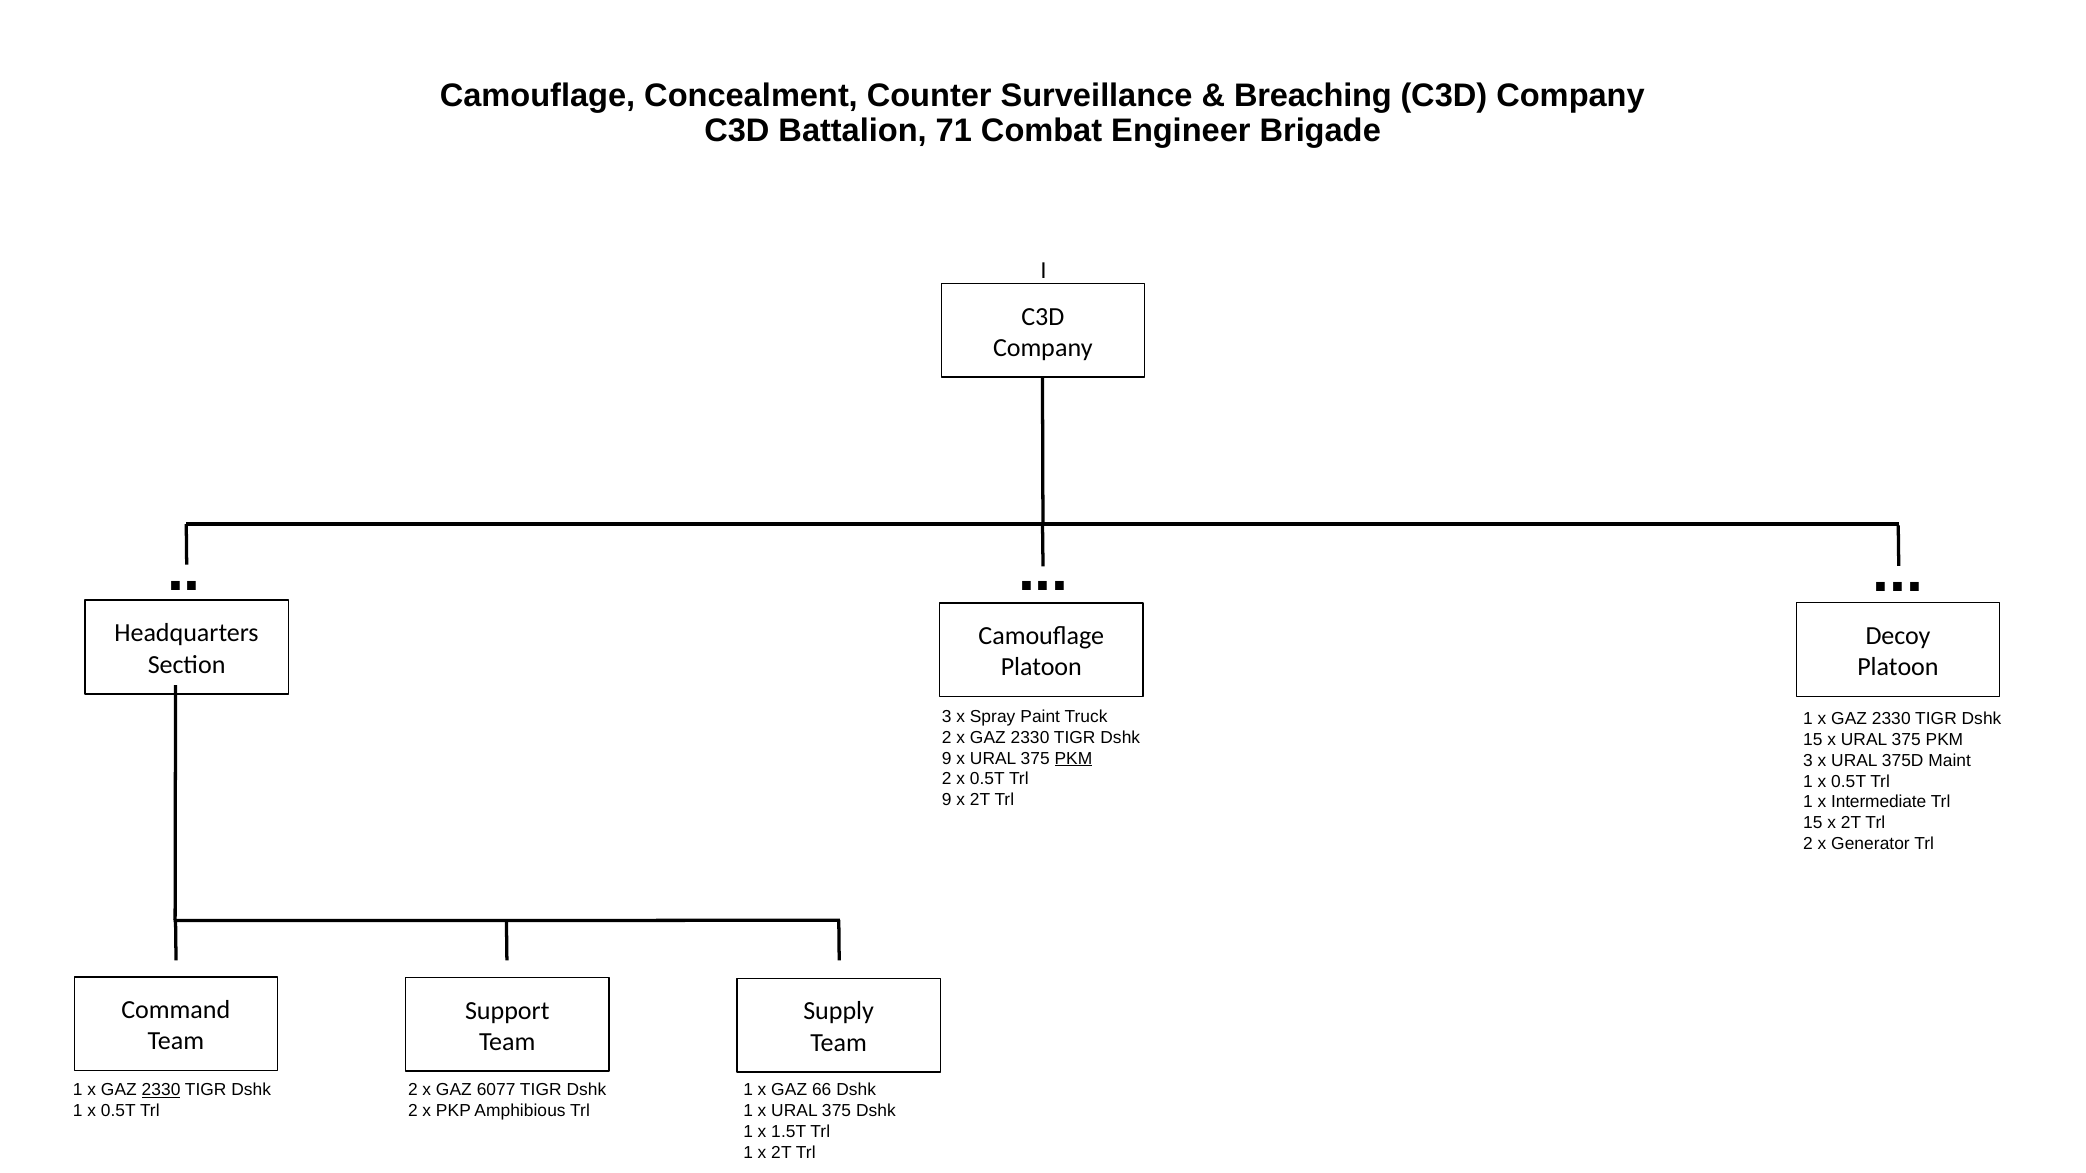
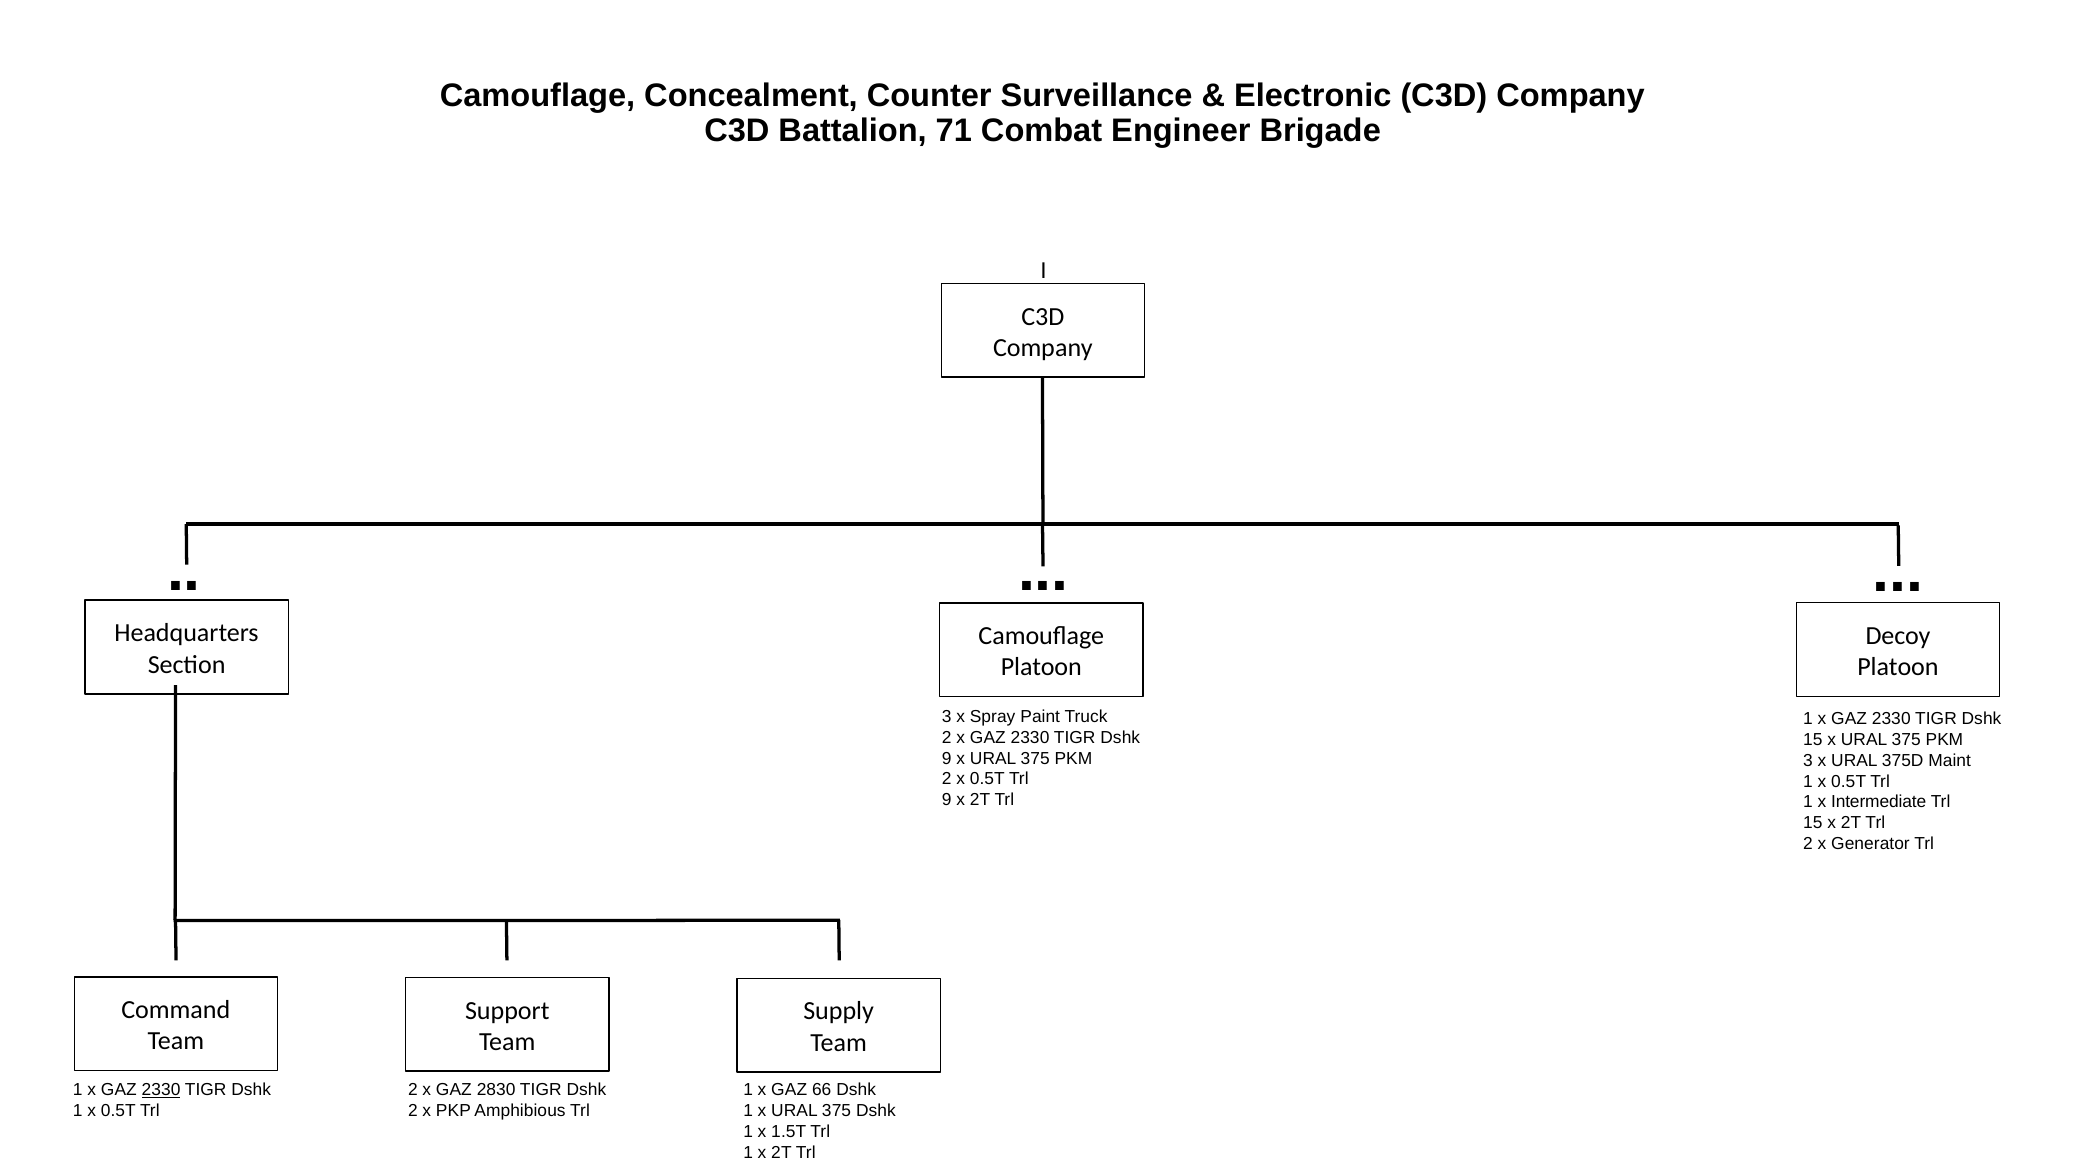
Breaching: Breaching -> Electronic
PKM at (1073, 759) underline: present -> none
6077: 6077 -> 2830
